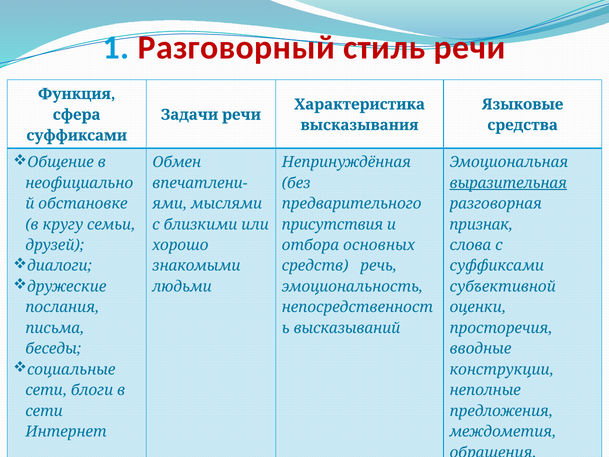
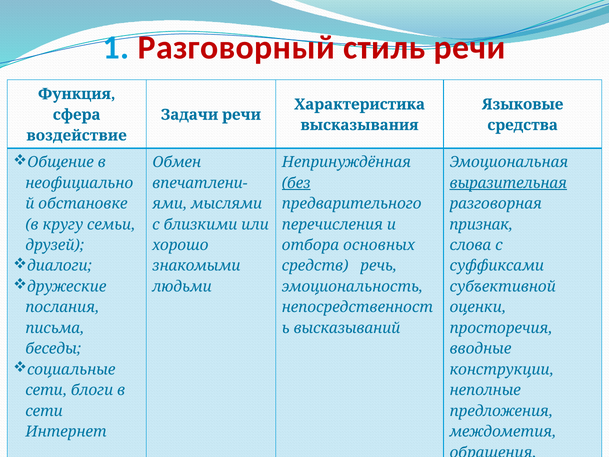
суффиксами at (77, 135): суффиксами -> воздействие
без underline: none -> present
присутствия: присутствия -> перечисления
